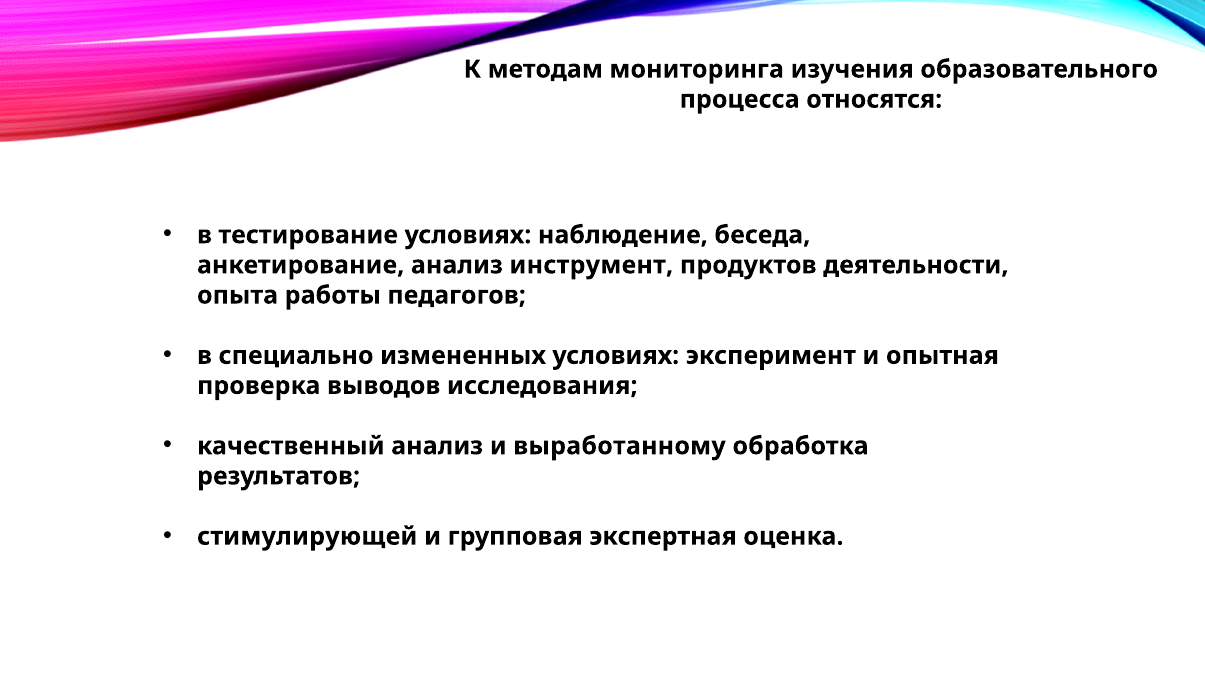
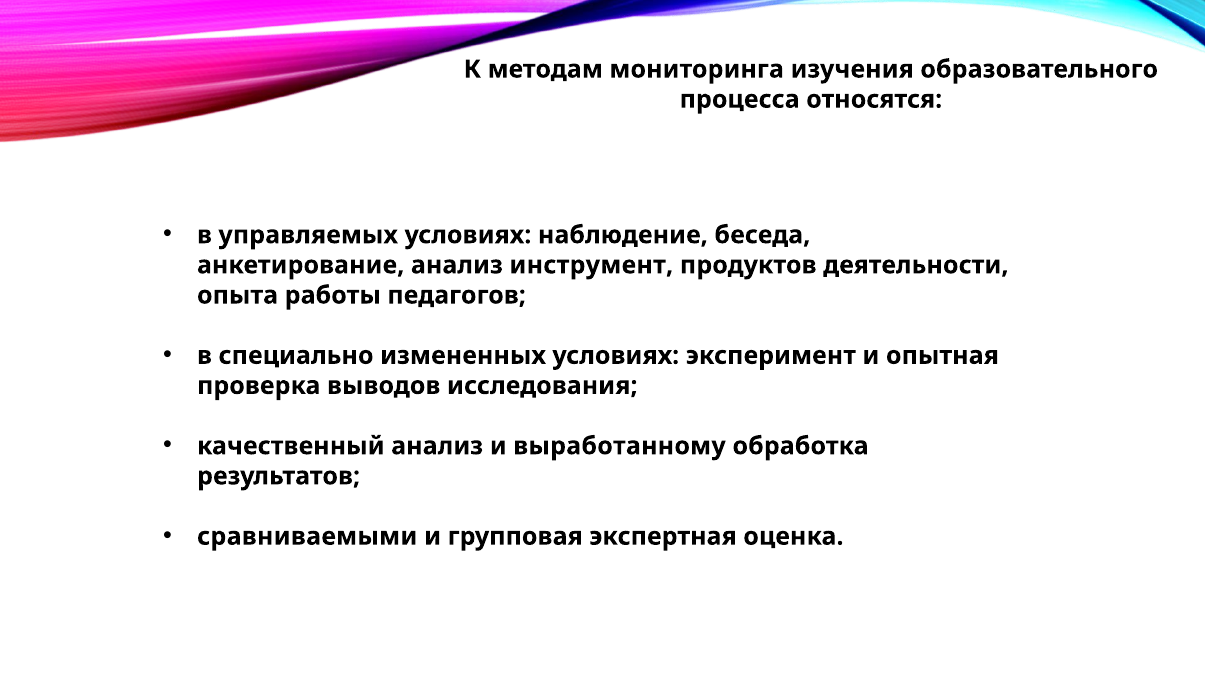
тестирование: тестирование -> управляемых
стимулирующей: стимулирующей -> сравниваемыми
